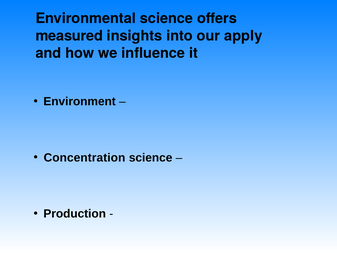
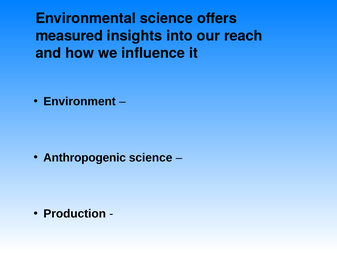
apply: apply -> reach
Concentration: Concentration -> Anthropogenic
